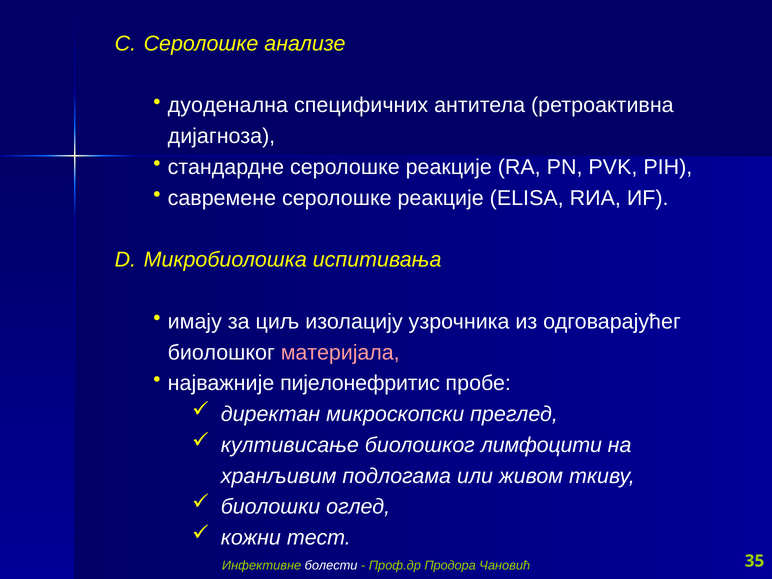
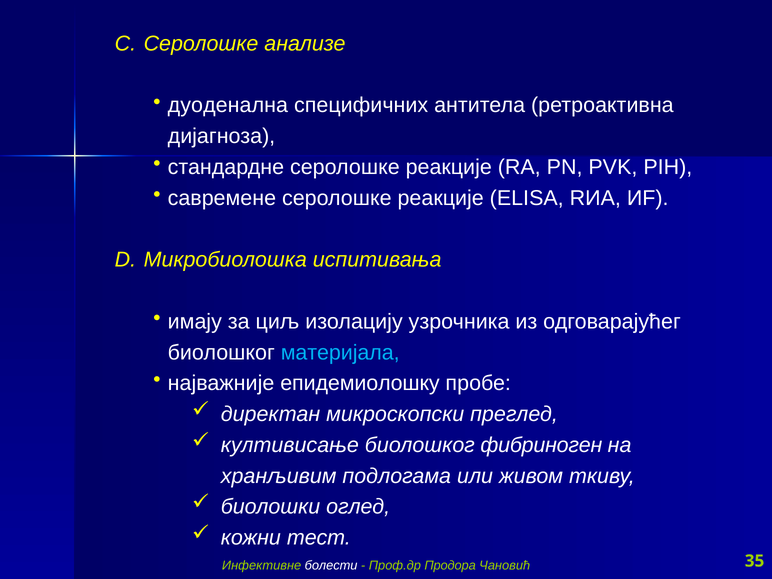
материјала colour: pink -> light blue
пијелонефритис: пијелонефритис -> епидемиолошку
лимфоцити: лимфоцити -> фибриноген
